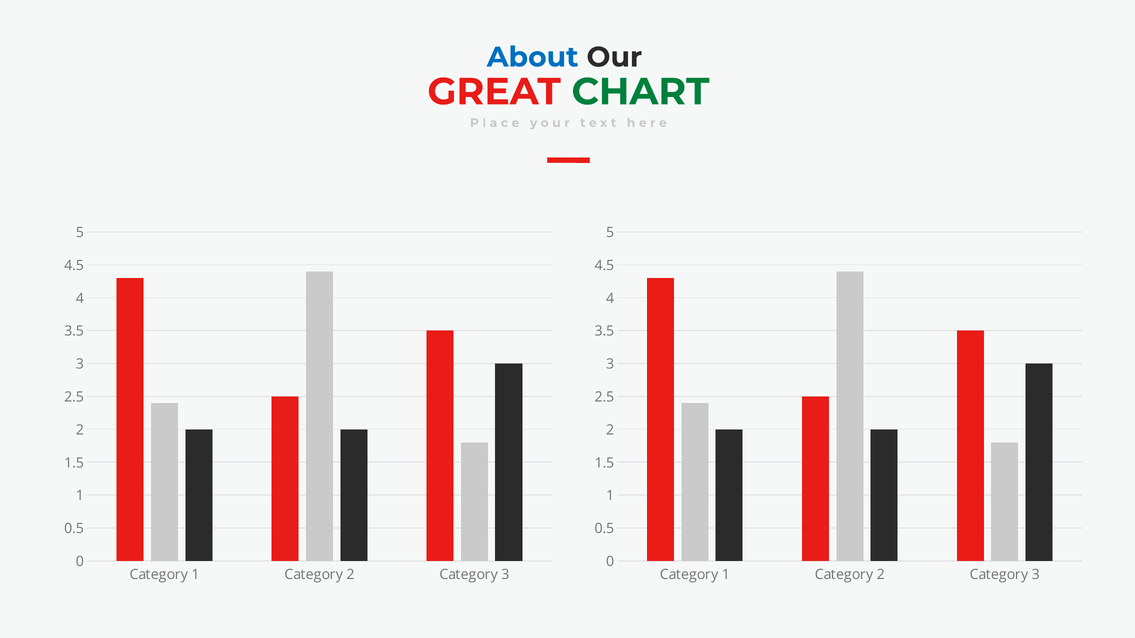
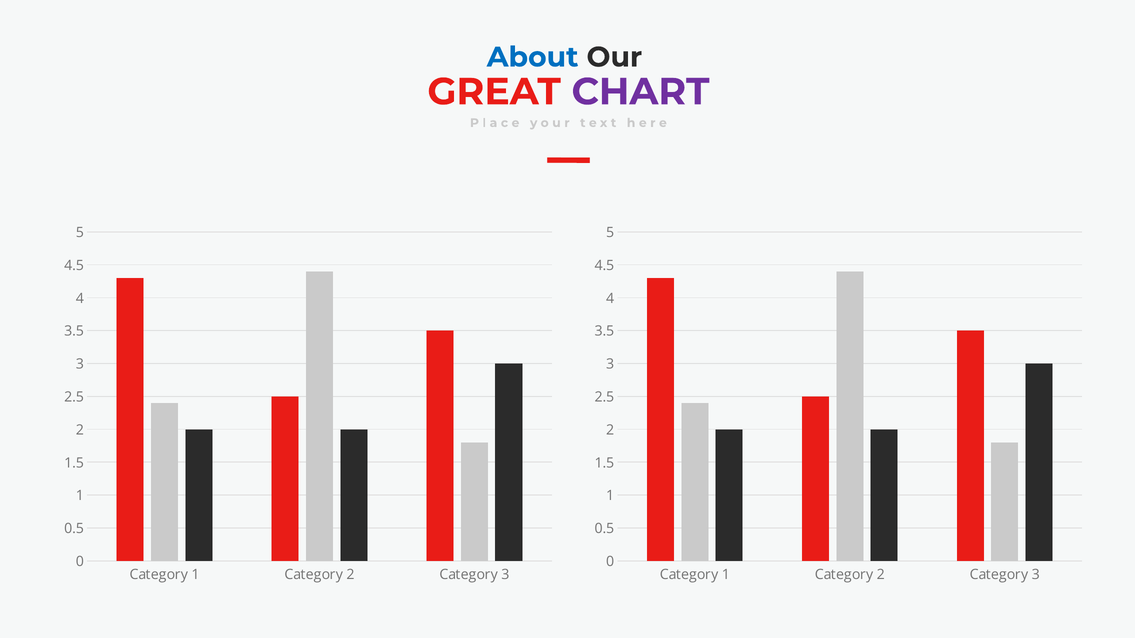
CHART colour: green -> purple
